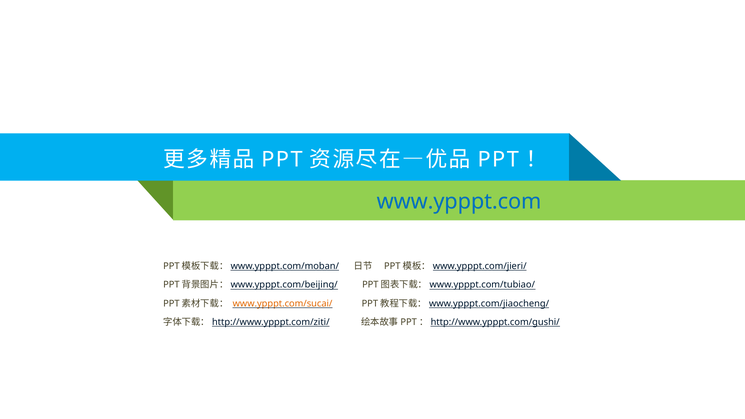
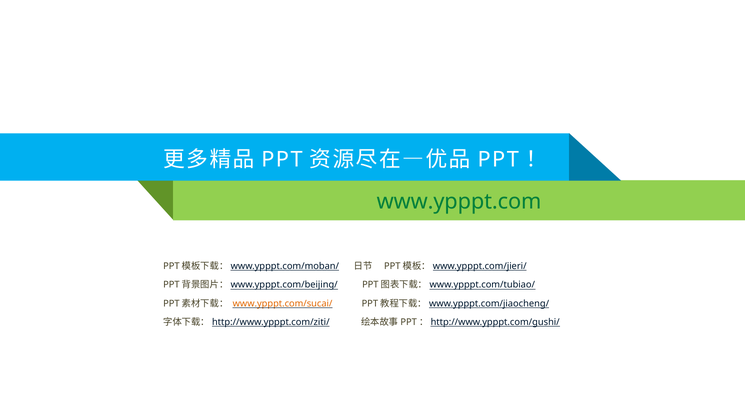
www.ypppt.com colour: blue -> green
